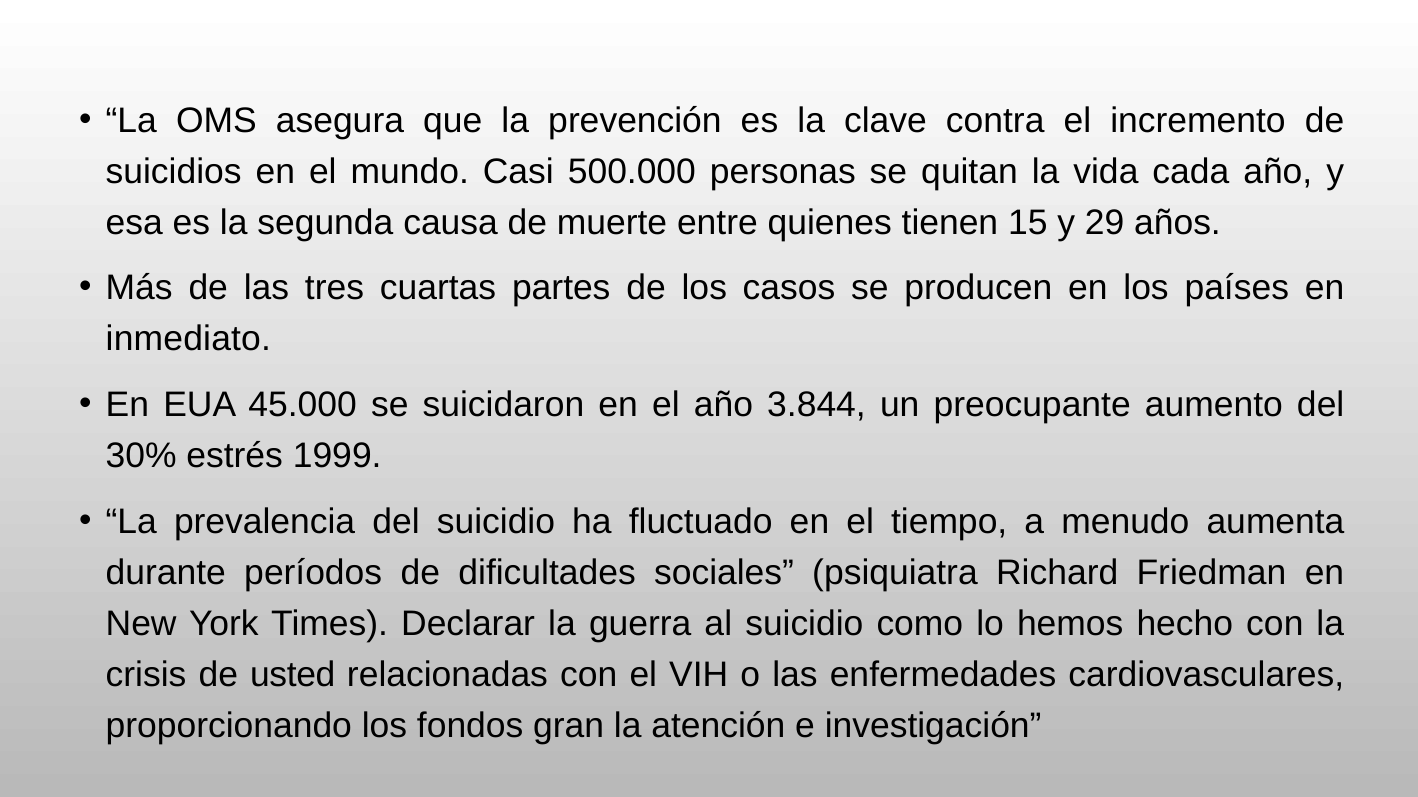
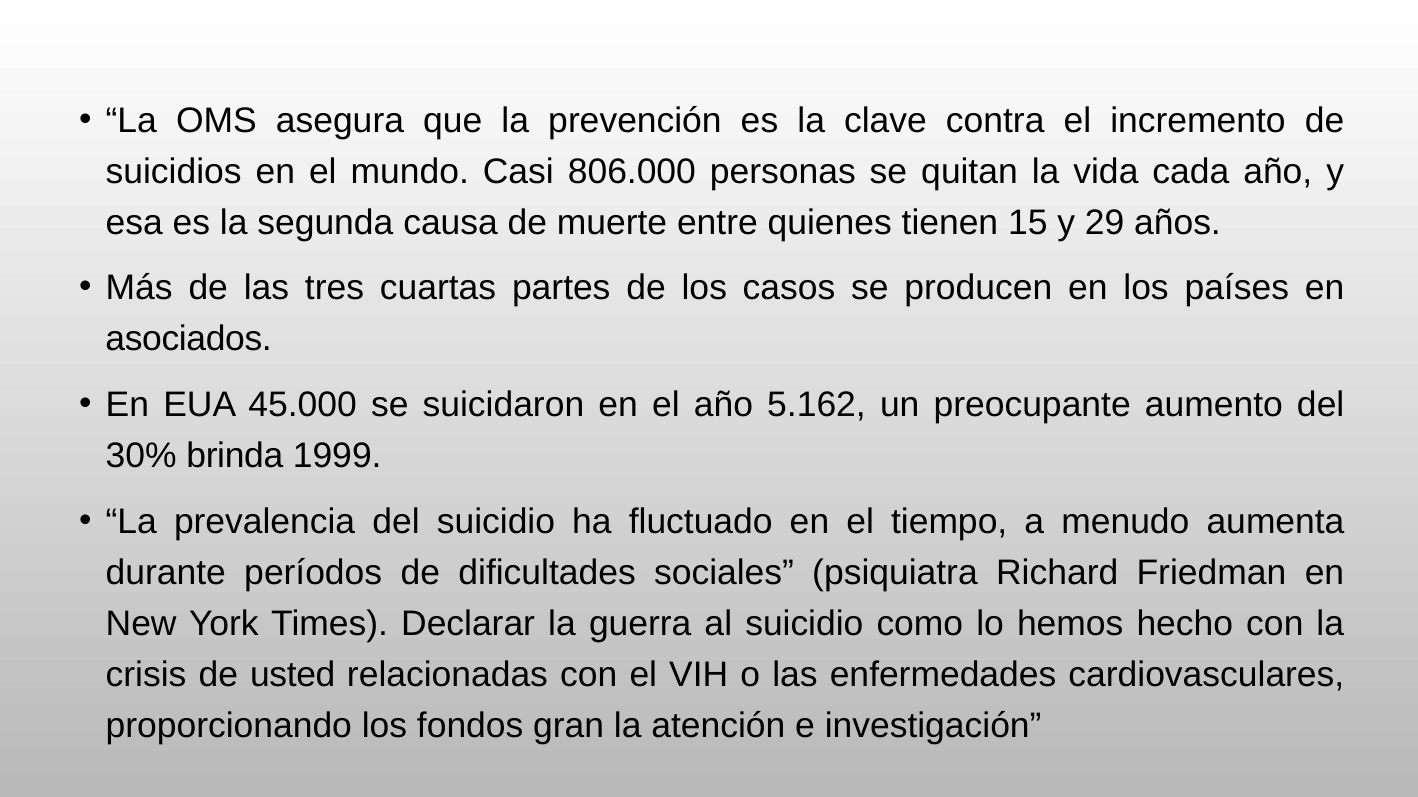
500.000: 500.000 -> 806.000
inmediato: inmediato -> asociados
3.844: 3.844 -> 5.162
estrés: estrés -> brinda
